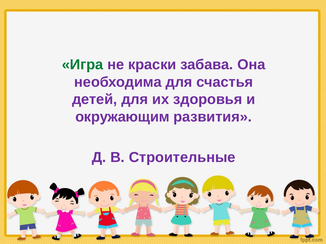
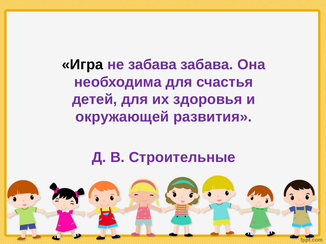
Игра colour: green -> black
не краски: краски -> забава
окружающим: окружающим -> окружающей
